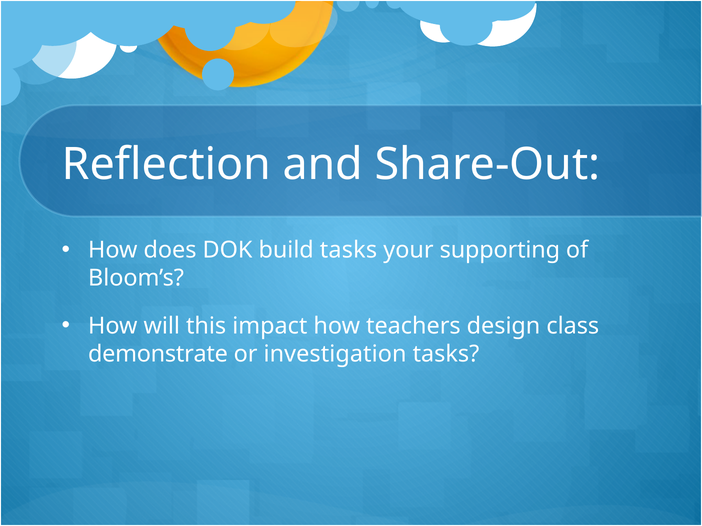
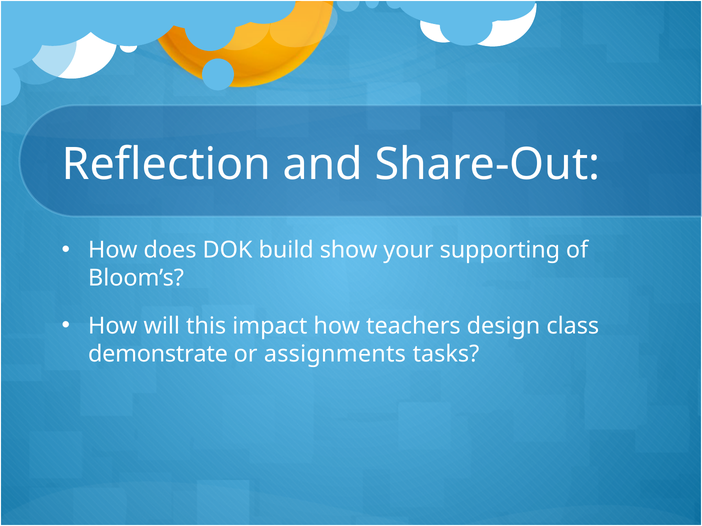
build tasks: tasks -> show
investigation: investigation -> assignments
